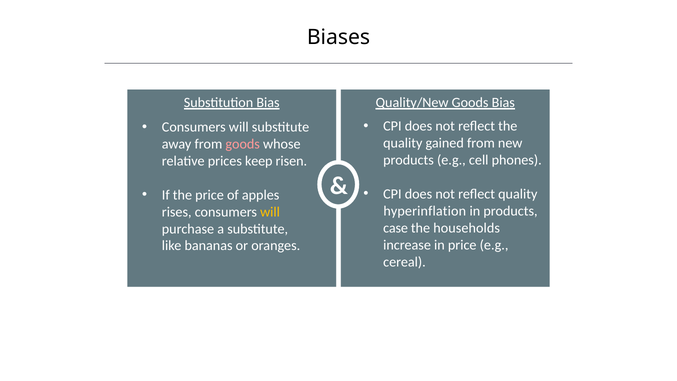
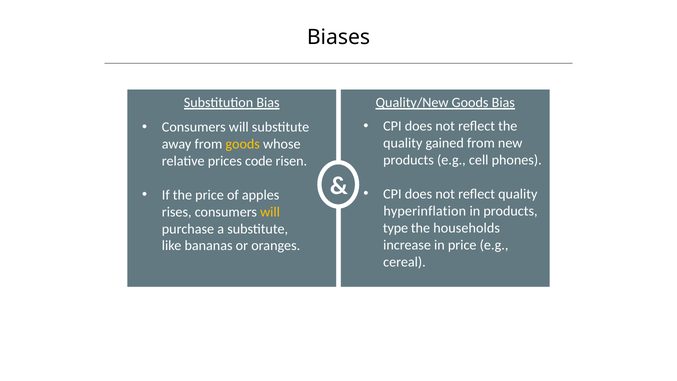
goods at (243, 144) colour: pink -> yellow
keep: keep -> code
case: case -> type
